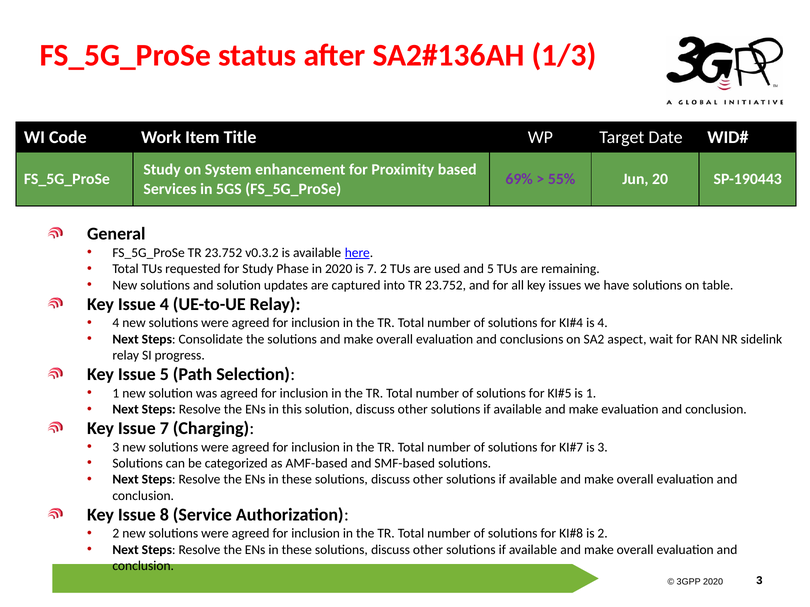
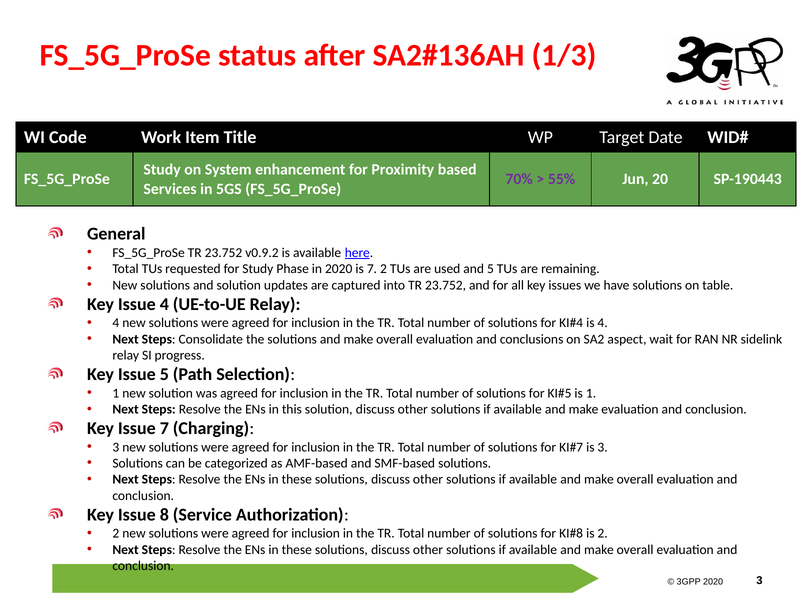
69%: 69% -> 70%
v0.3.2: v0.3.2 -> v0.9.2
